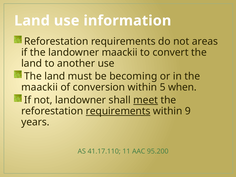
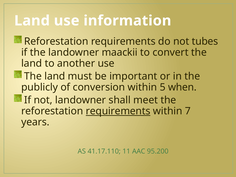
areas: areas -> tubes
becoming: becoming -> important
maackii at (40, 87): maackii -> publicly
meet underline: present -> none
9: 9 -> 7
